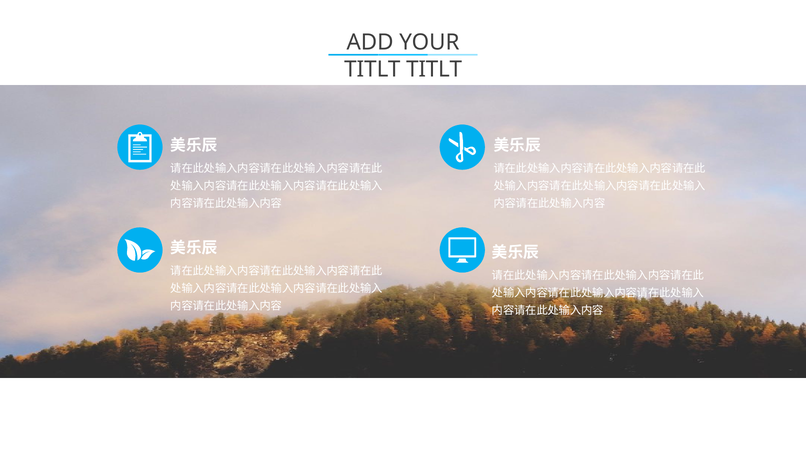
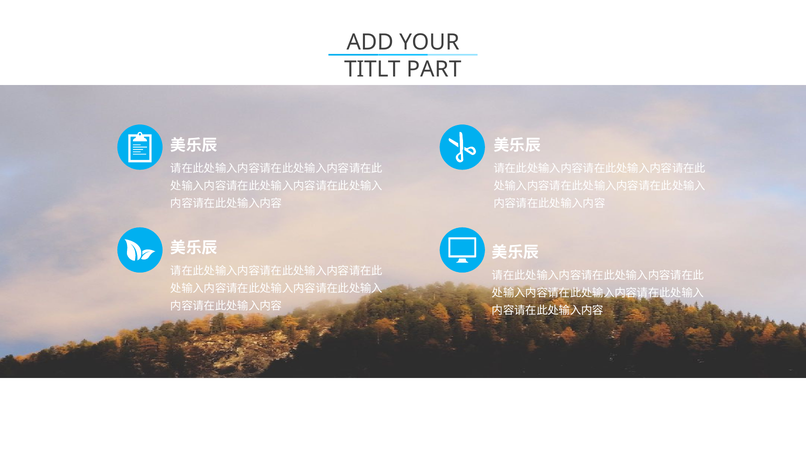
TITLT TITLT: TITLT -> PART
